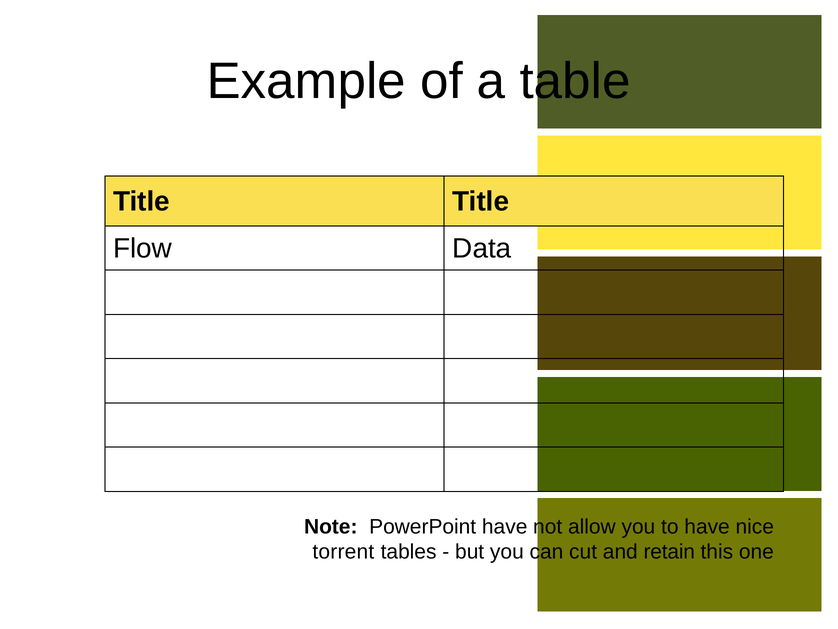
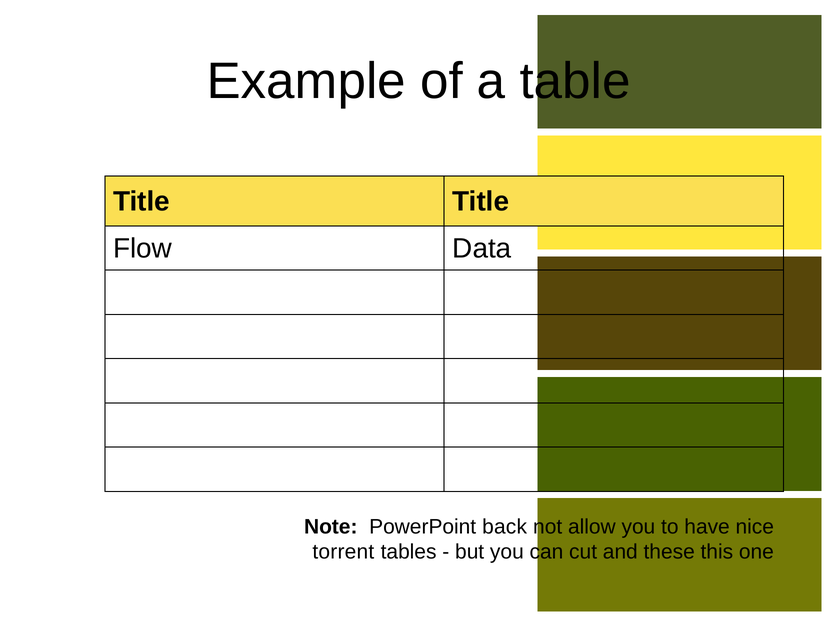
PowerPoint have: have -> back
retain: retain -> these
